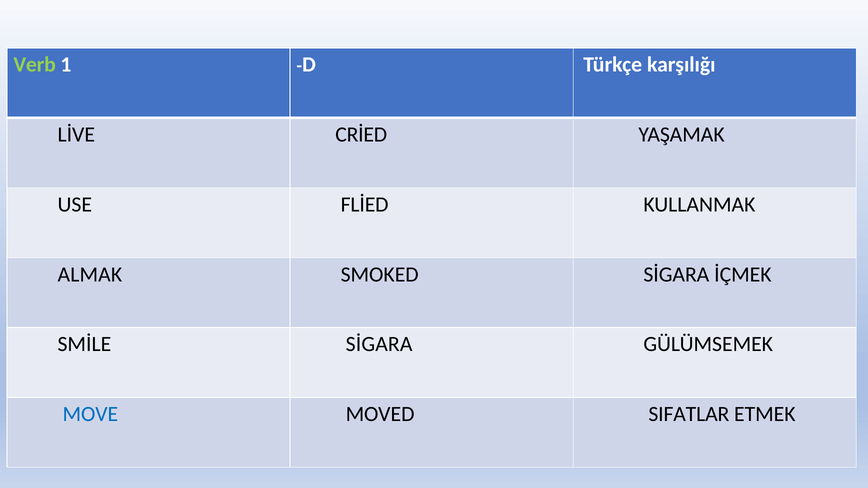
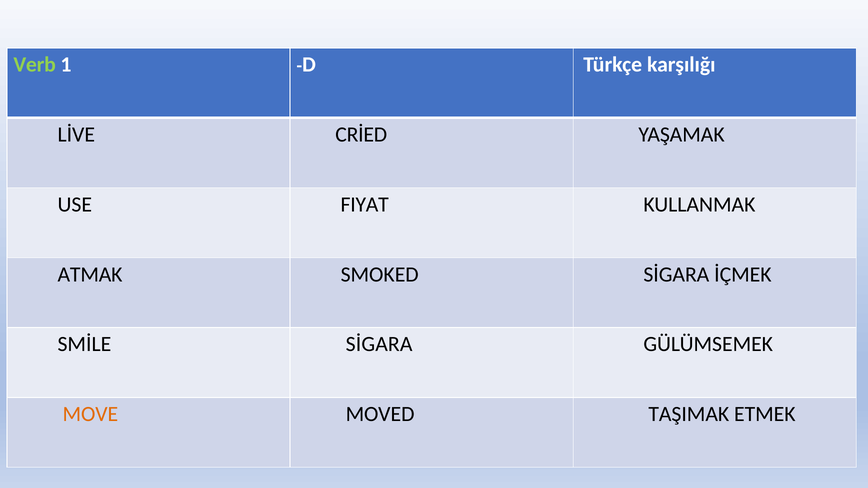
FLİED: FLİED -> FIYAT
ALMAK: ALMAK -> ATMAK
MOVE colour: blue -> orange
SIFATLAR: SIFATLAR -> TAŞIMAK
